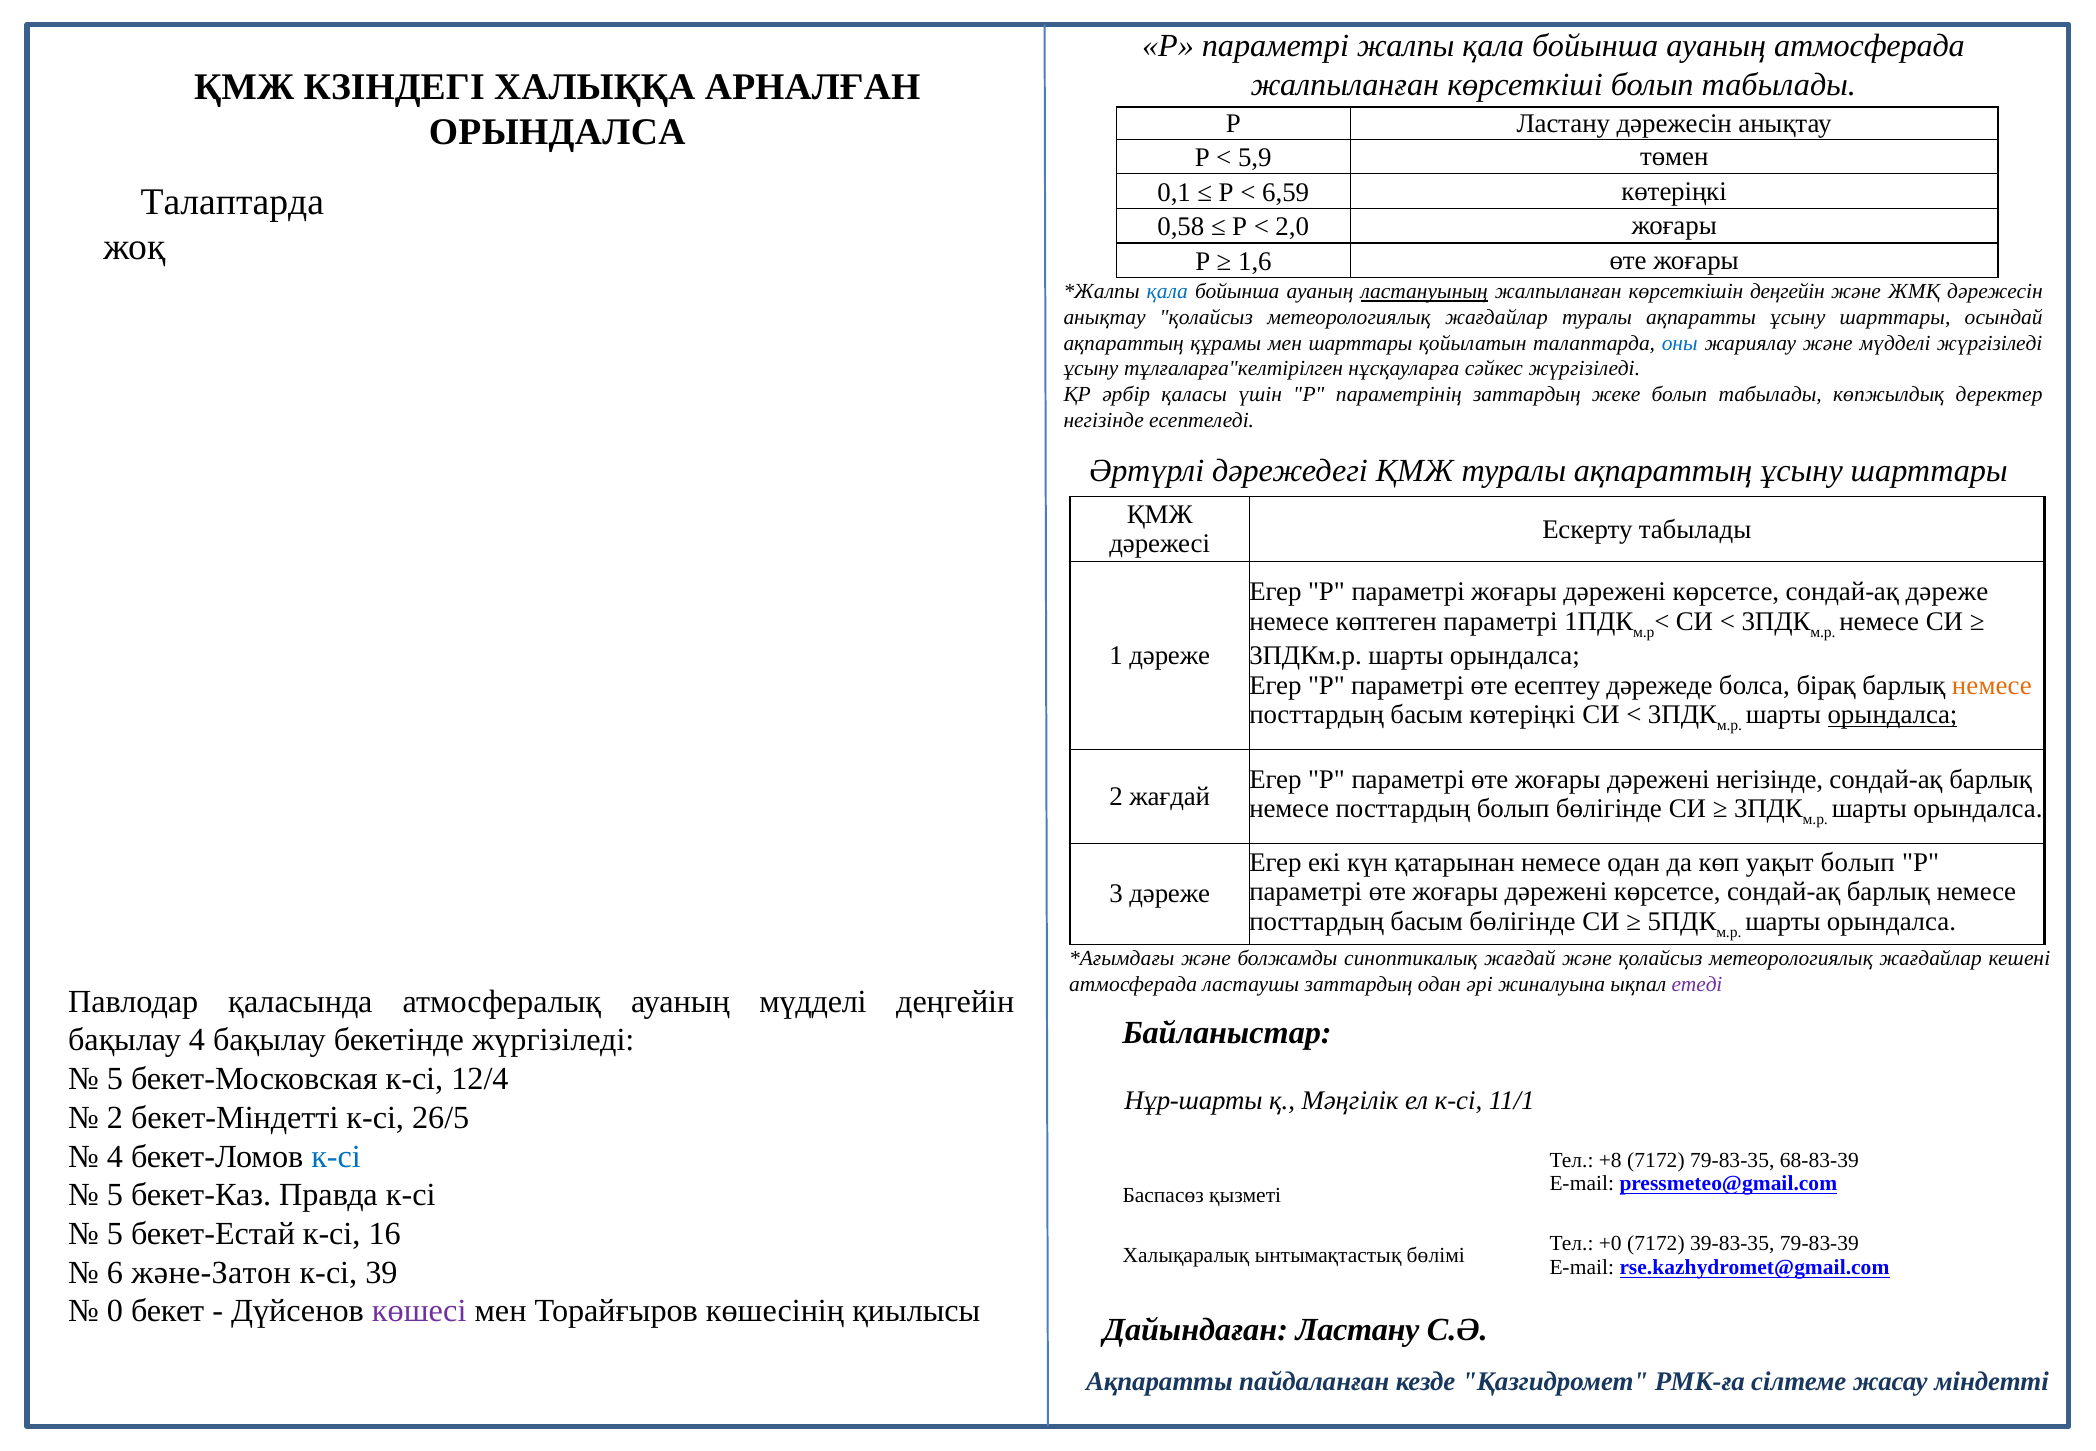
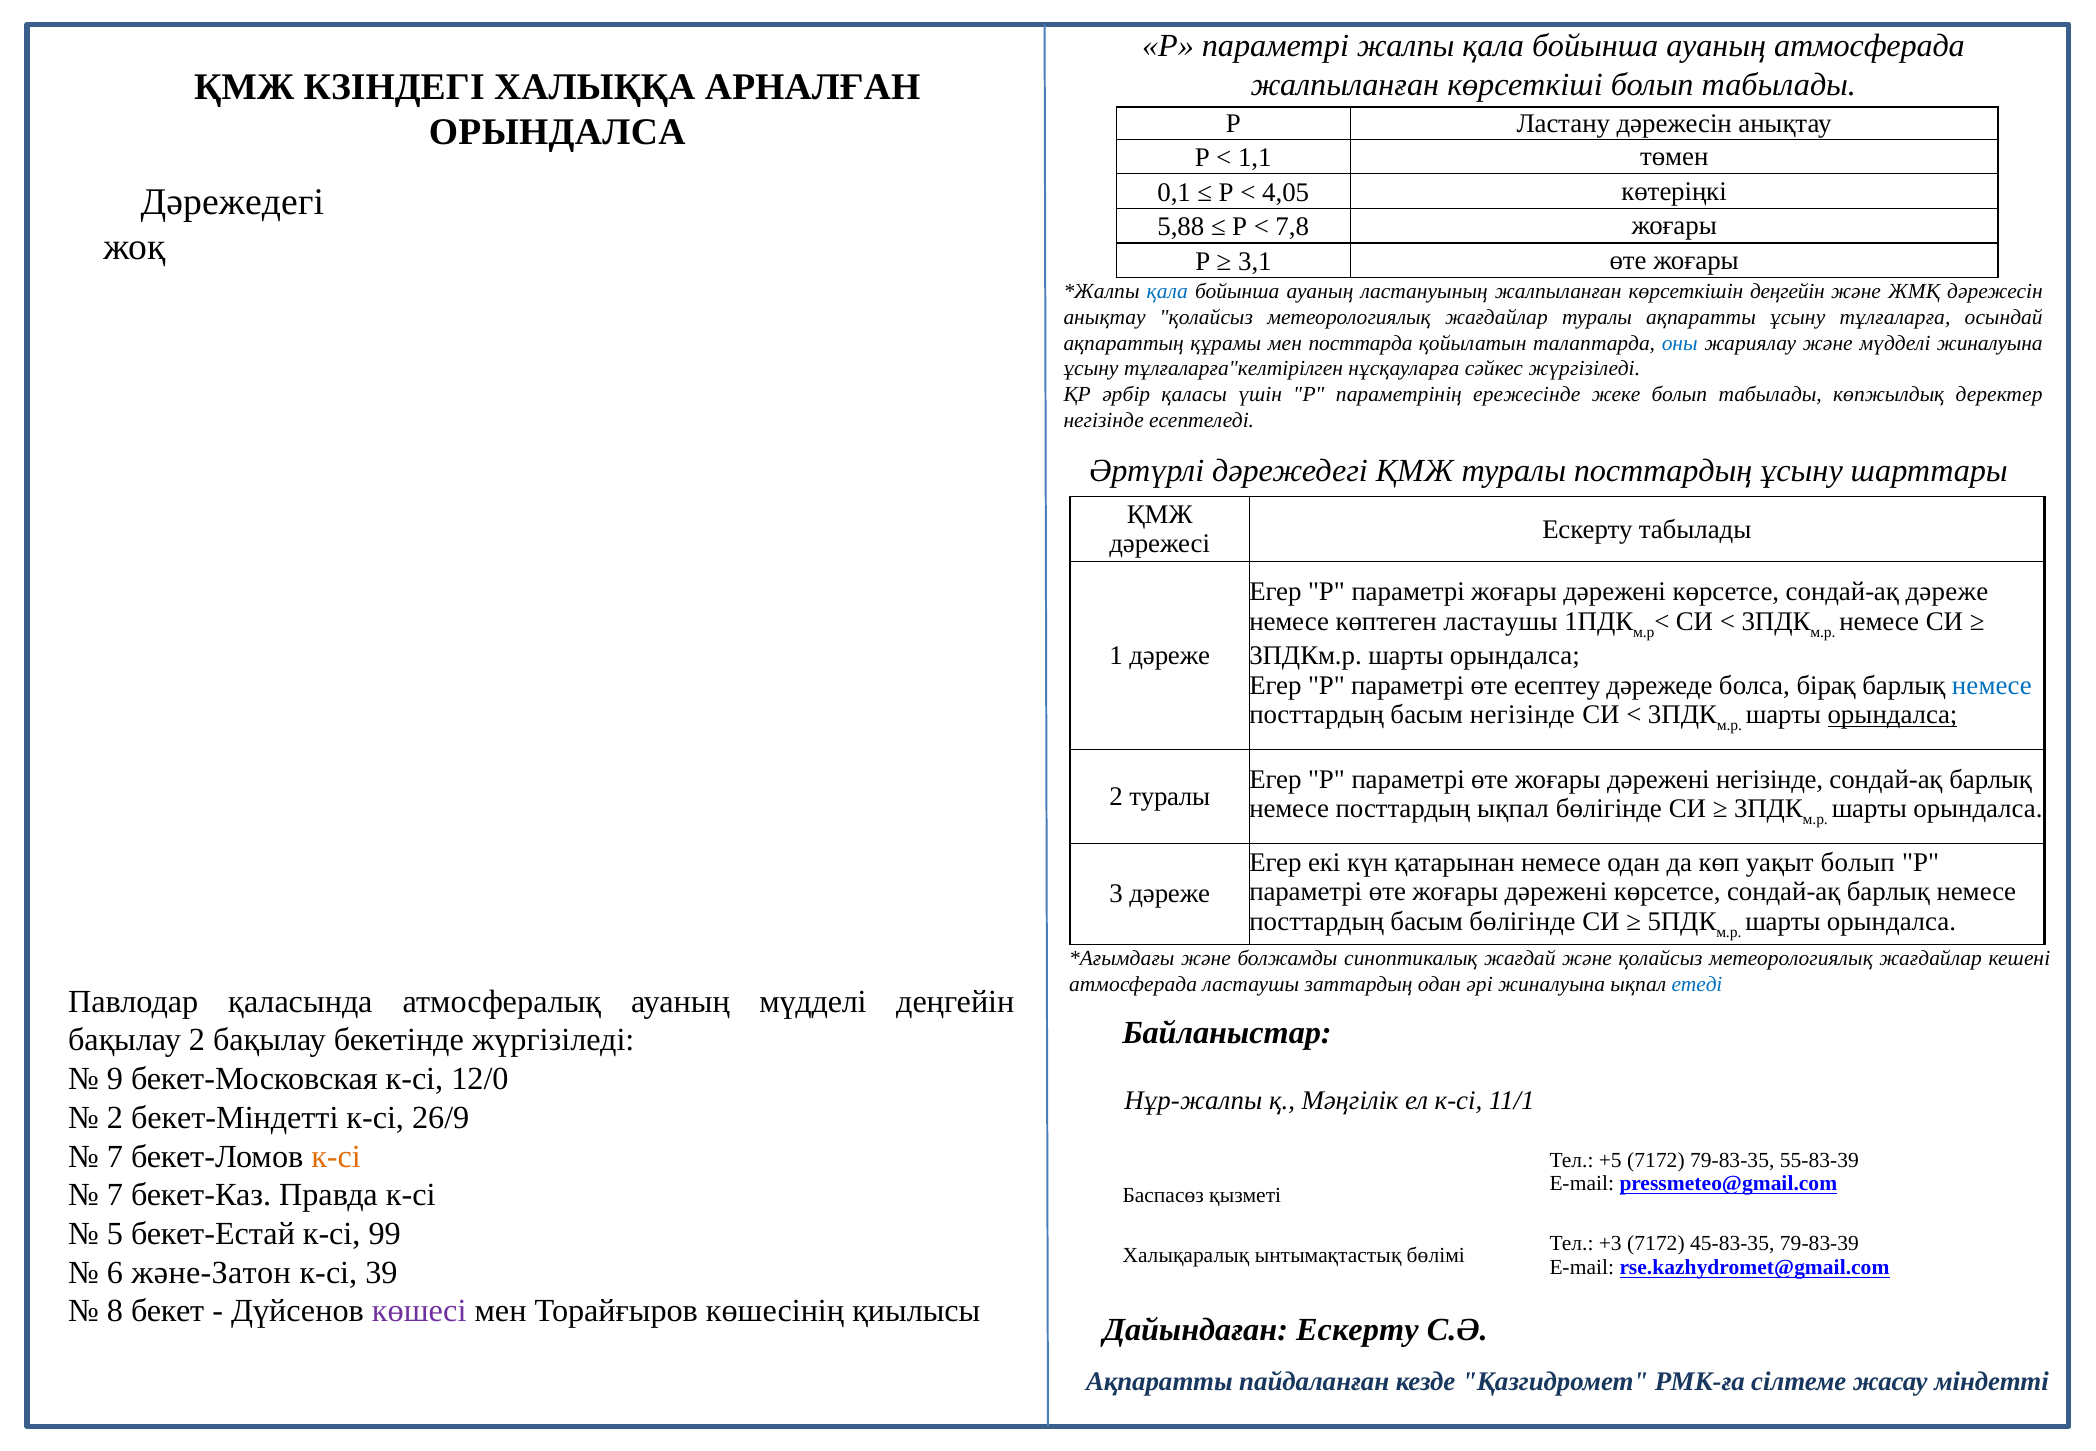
5,9: 5,9 -> 1,1
6,59: 6,59 -> 4,05
Талаптарда at (232, 202): Талаптарда -> Дәрежедегі
0,58: 0,58 -> 5,88
2,0: 2,0 -> 7,8
1,6: 1,6 -> 3,1
ластануының underline: present -> none
ақпаратты ұсыну шарттары: шарттары -> тұлғаларға
мен шарттары: шарттары -> посттарда
мүдделі жүргізіледі: жүргізіледі -> жиналуына
параметрінің заттардың: заттардың -> ережесінде
туралы ақпараттың: ақпараттың -> посттардың
көптеген параметрі: параметрі -> ластаушы
немесе at (1992, 685) colour: orange -> blue
басым көтеріңкі: көтеріңкі -> негізінде
2 жағдай: жағдай -> туралы
посттардың болып: болып -> ықпал
етеді colour: purple -> blue
бақылау 4: 4 -> 2
5 at (115, 1079): 5 -> 9
12/4: 12/4 -> 12/0
Нұр-шарты: Нұр-шарты -> Нұр-жалпы
26/5: 26/5 -> 26/9
4 at (115, 1156): 4 -> 7
к-сі at (336, 1156) colour: blue -> orange
+8: +8 -> +5
68-83-39: 68-83-39 -> 55-83-39
5 at (115, 1195): 5 -> 7
16: 16 -> 99
+0: +0 -> +3
39-83-35: 39-83-35 -> 45-83-35
0: 0 -> 8
Дайындаған Ластану: Ластану -> Ескерту
